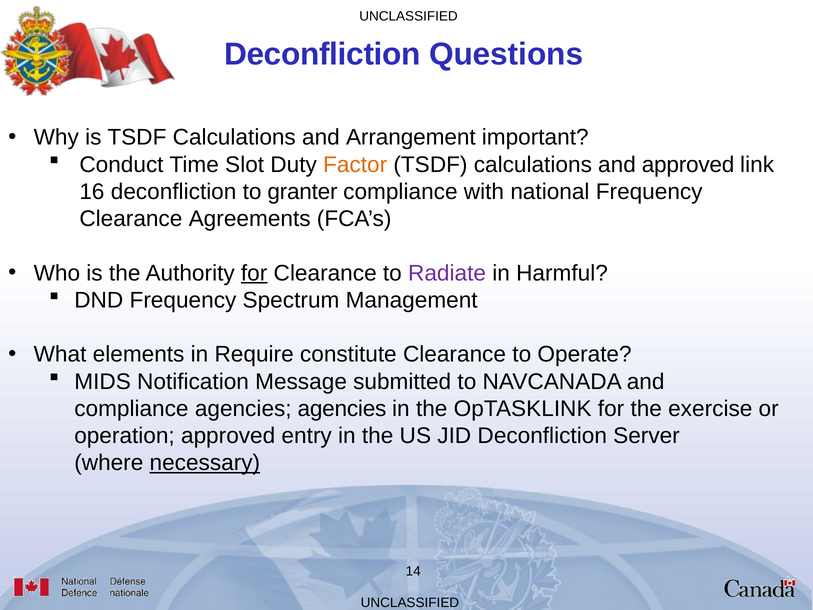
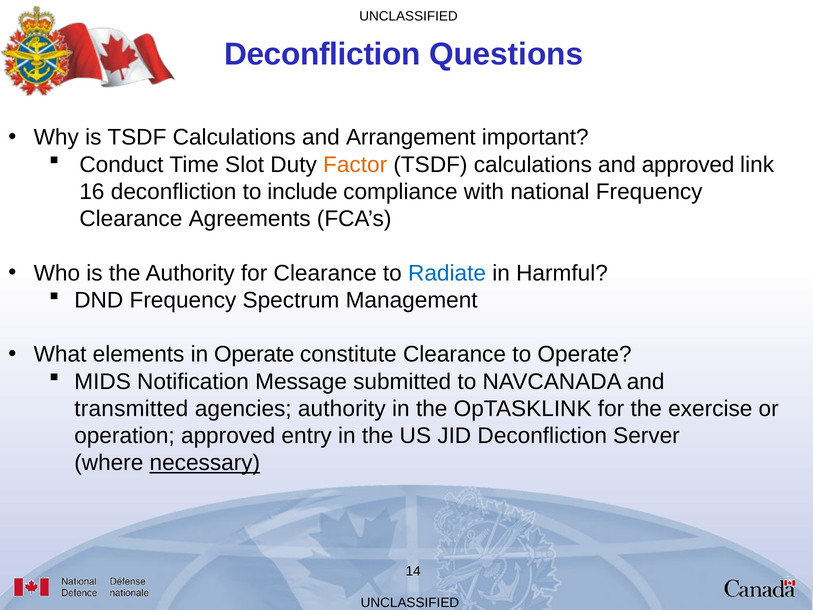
granter: granter -> include
for at (254, 273) underline: present -> none
Radiate colour: purple -> blue
in Require: Require -> Operate
compliance at (131, 409): compliance -> transmitted
agencies agencies: agencies -> authority
